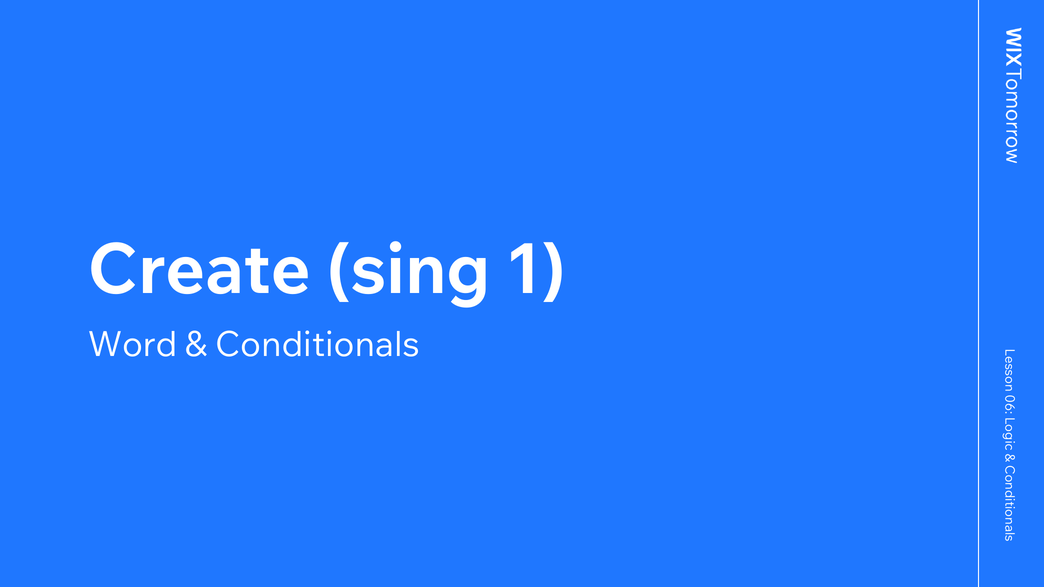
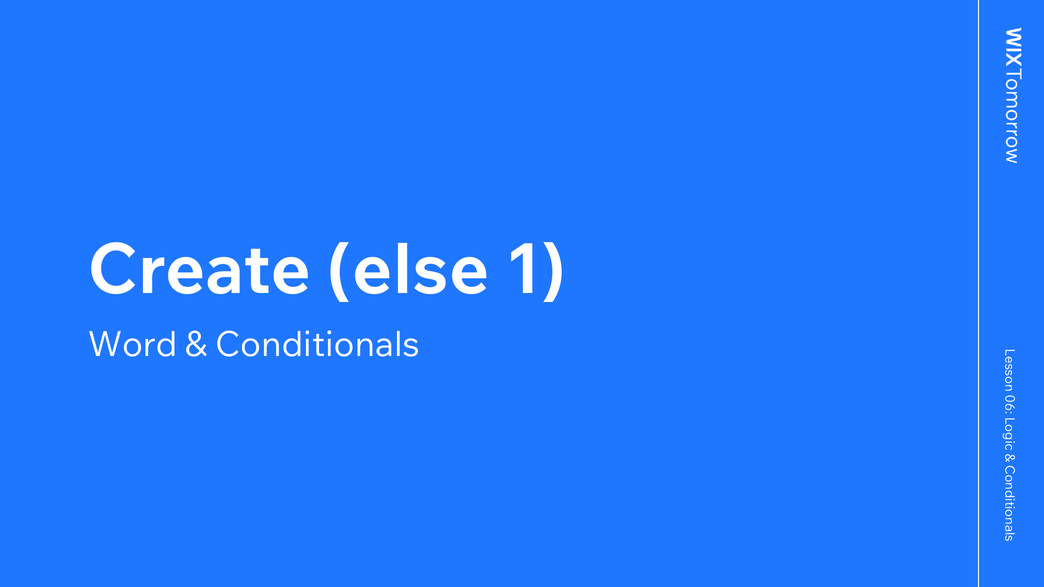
sing: sing -> else
